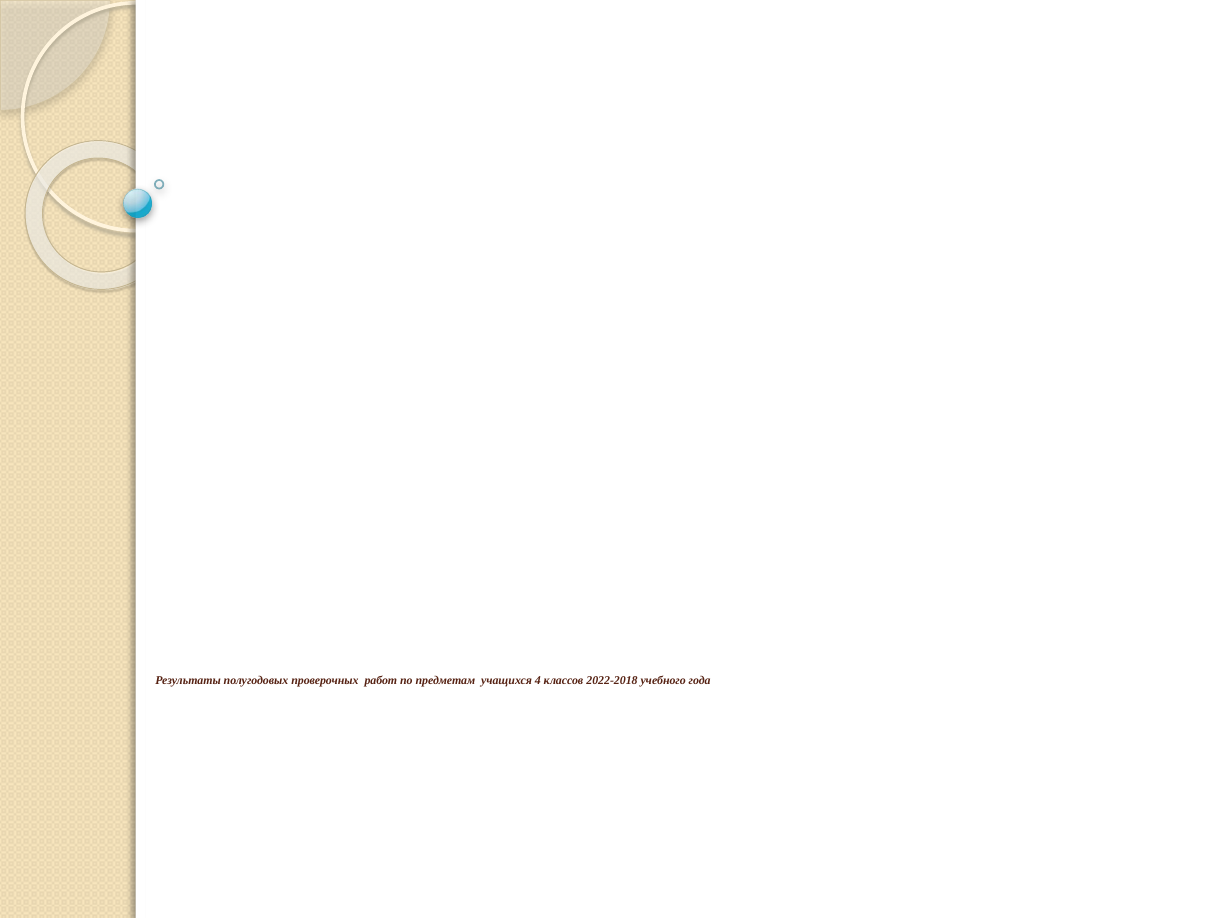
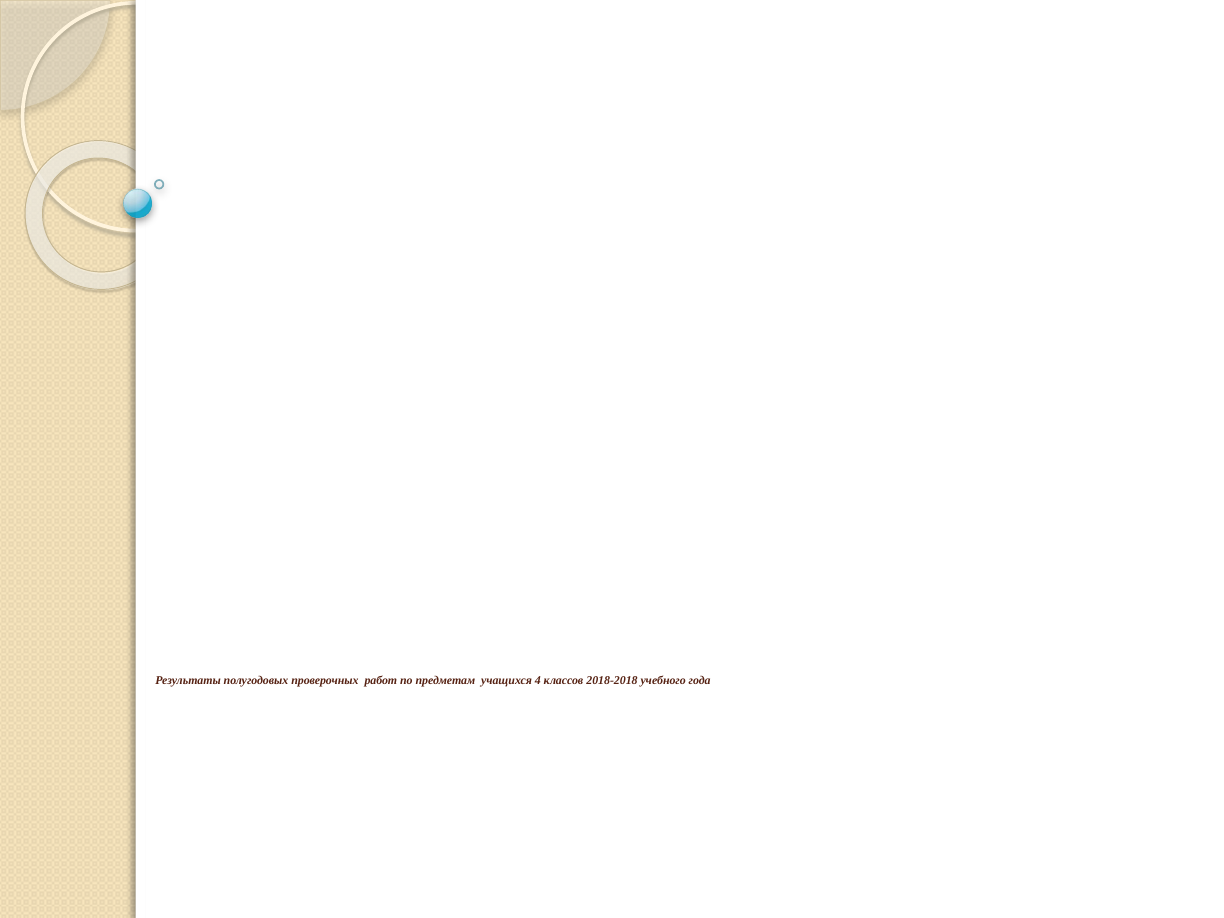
2022-2018: 2022-2018 -> 2018-2018
